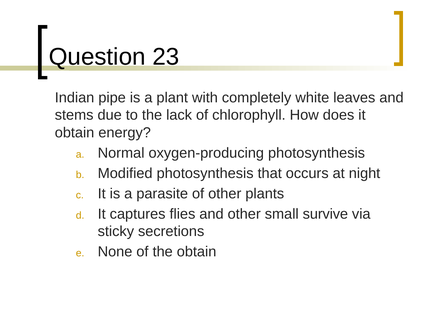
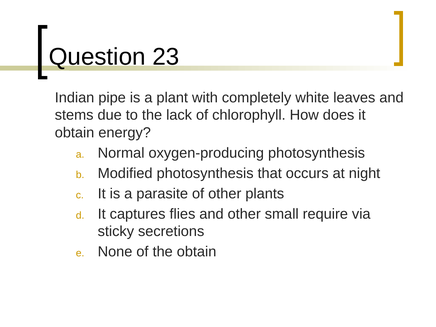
survive: survive -> require
